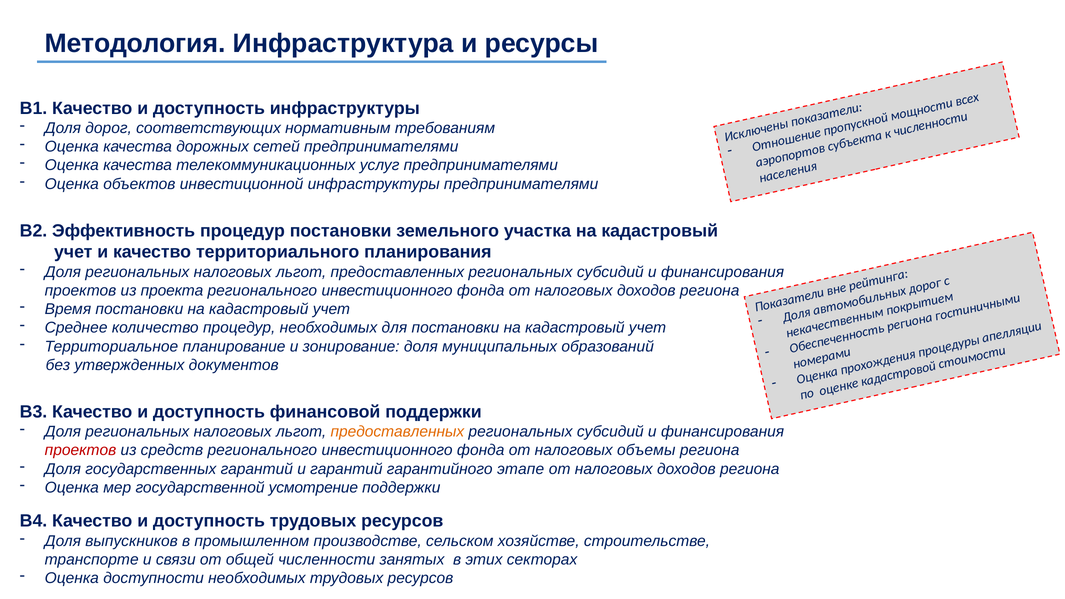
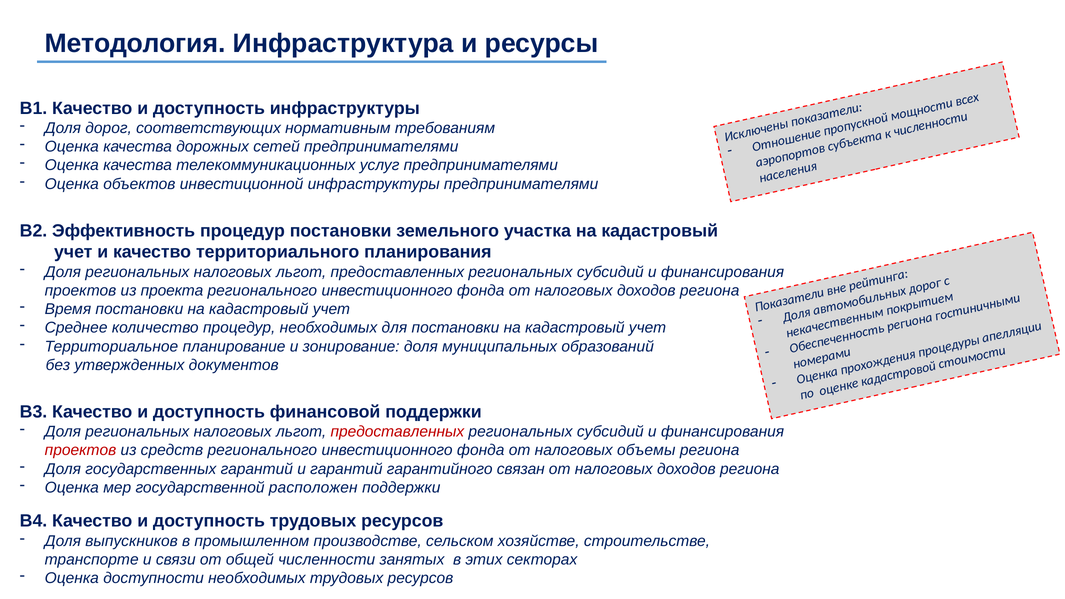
предоставленных at (397, 432) colour: orange -> red
этапе: этапе -> связан
усмотрение: усмотрение -> расположен
